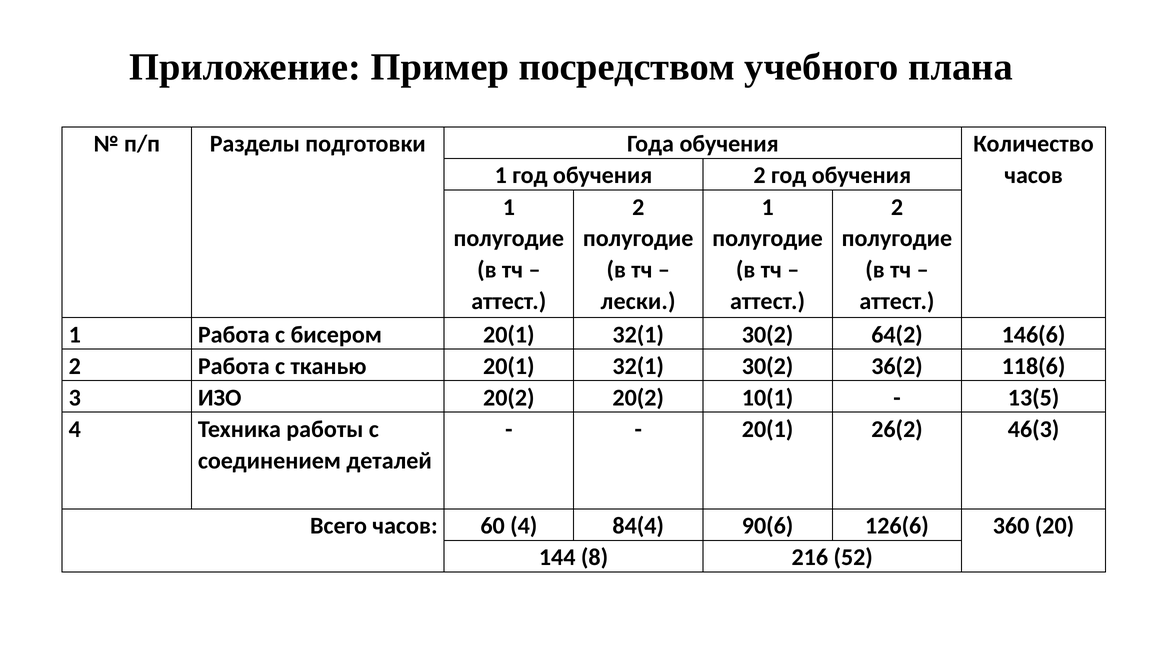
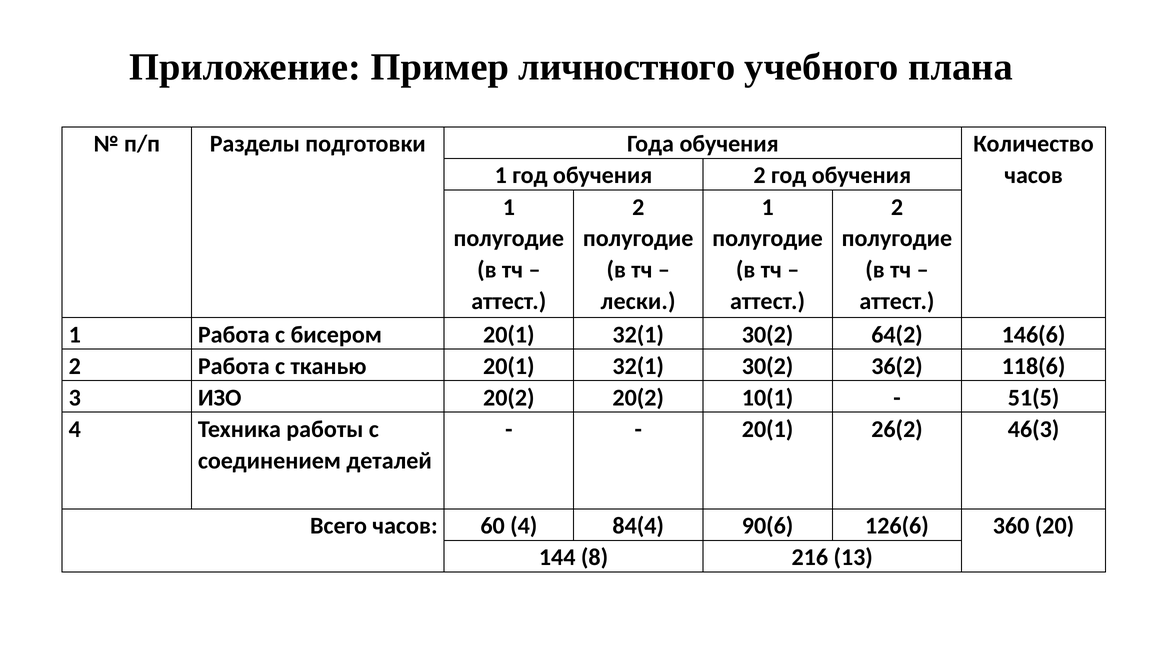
посредством: посредством -> личностного
13(5: 13(5 -> 51(5
52: 52 -> 13
